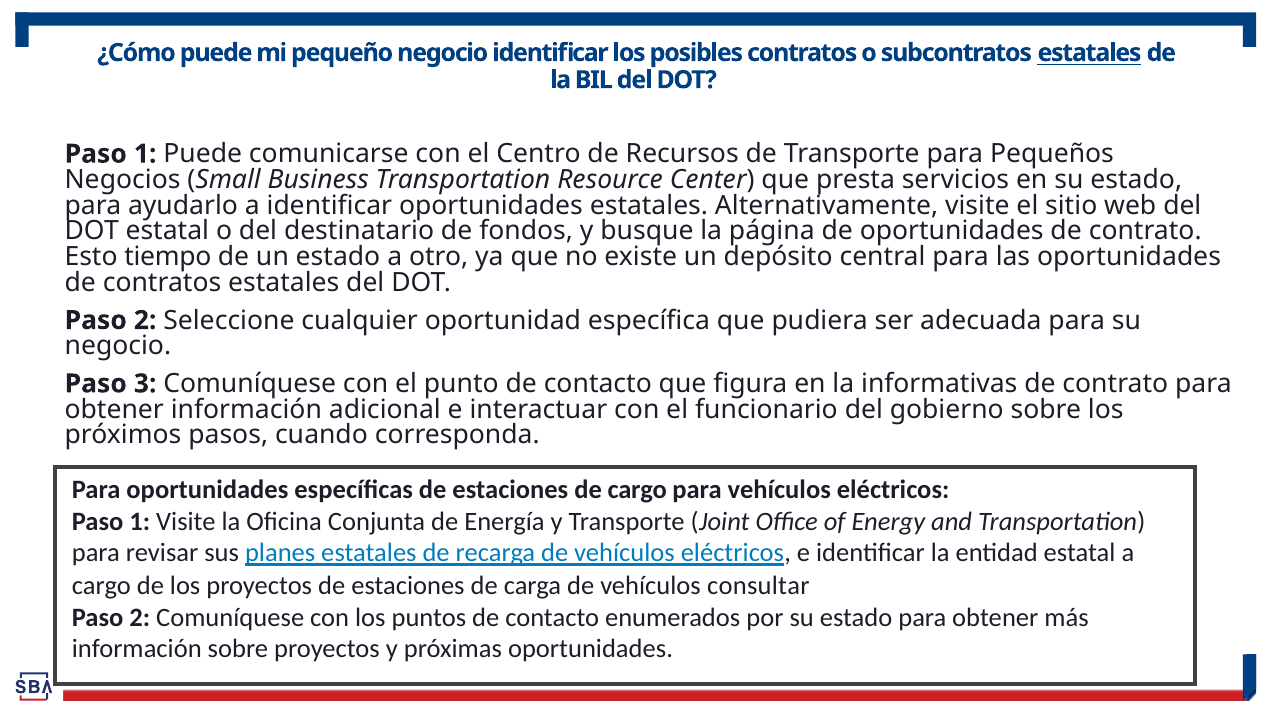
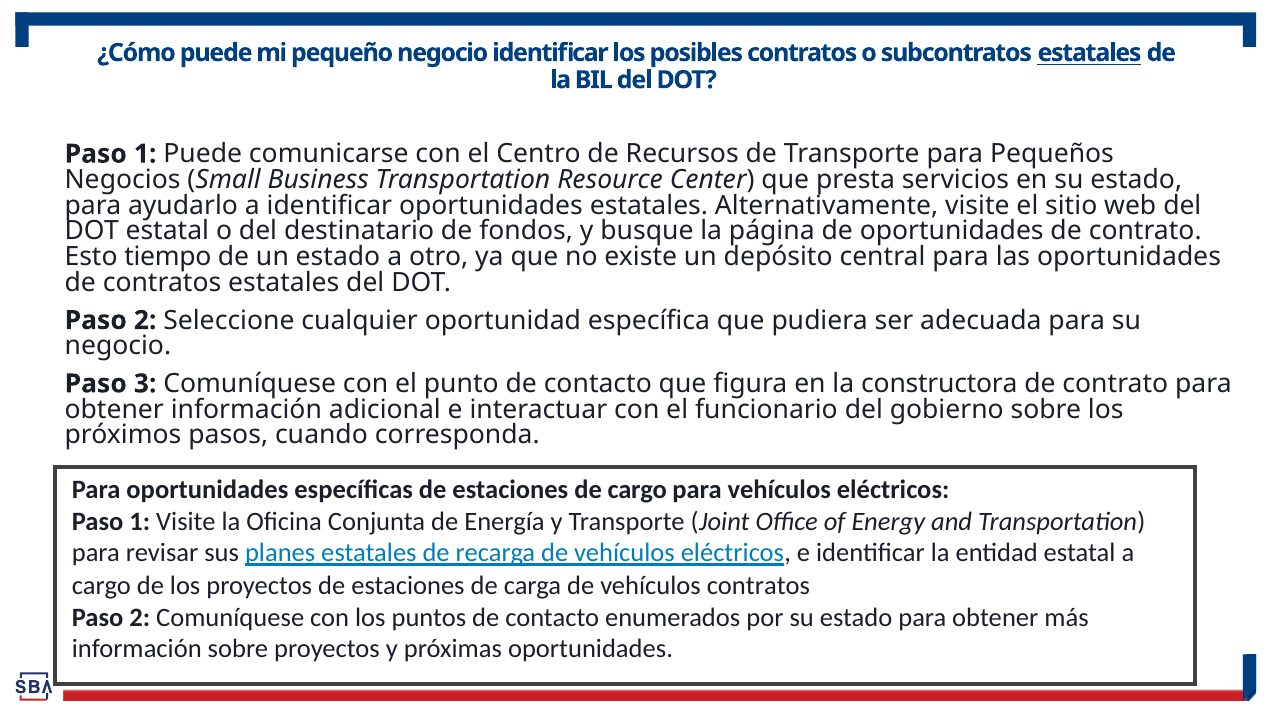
informativas: informativas -> constructora
vehículos consultar: consultar -> contratos
